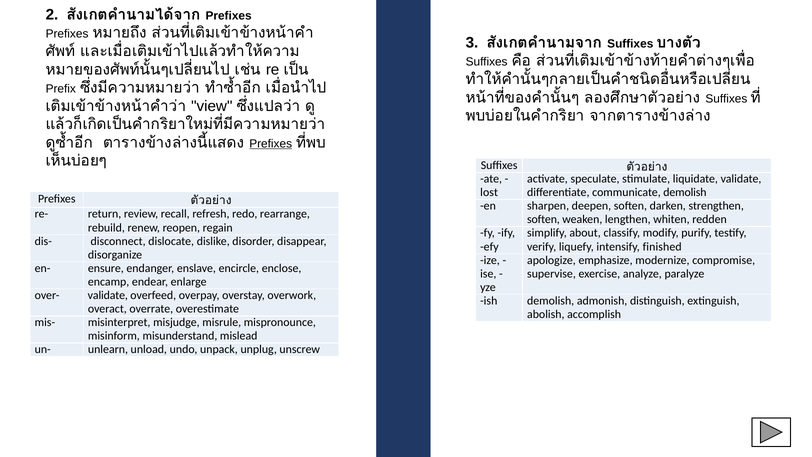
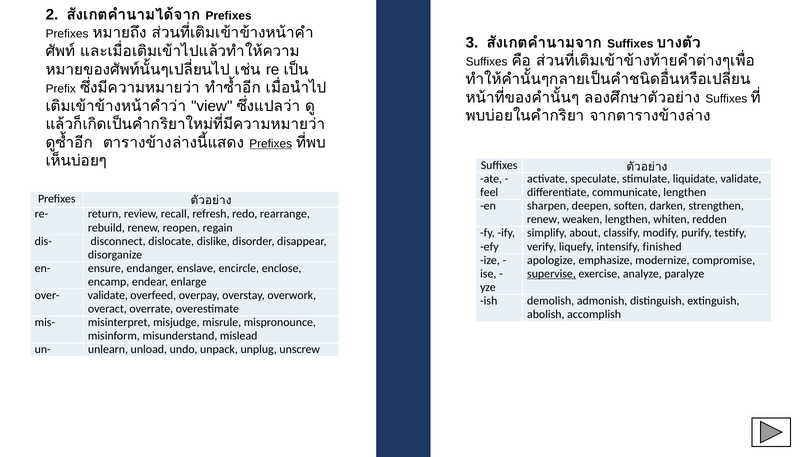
lost: lost -> feel
communicate demolish: demolish -> lengthen
soften at (543, 219): soften -> renew
supervise underline: none -> present
